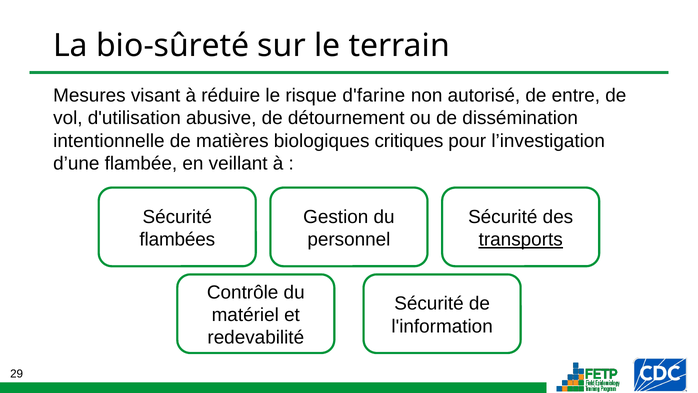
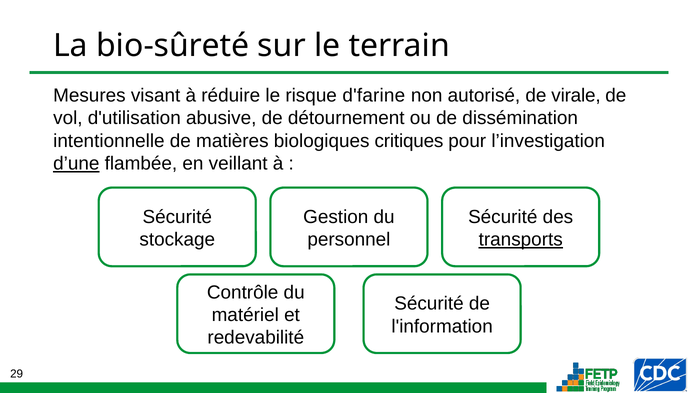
entre: entre -> virale
d’une underline: none -> present
flambées: flambées -> stockage
